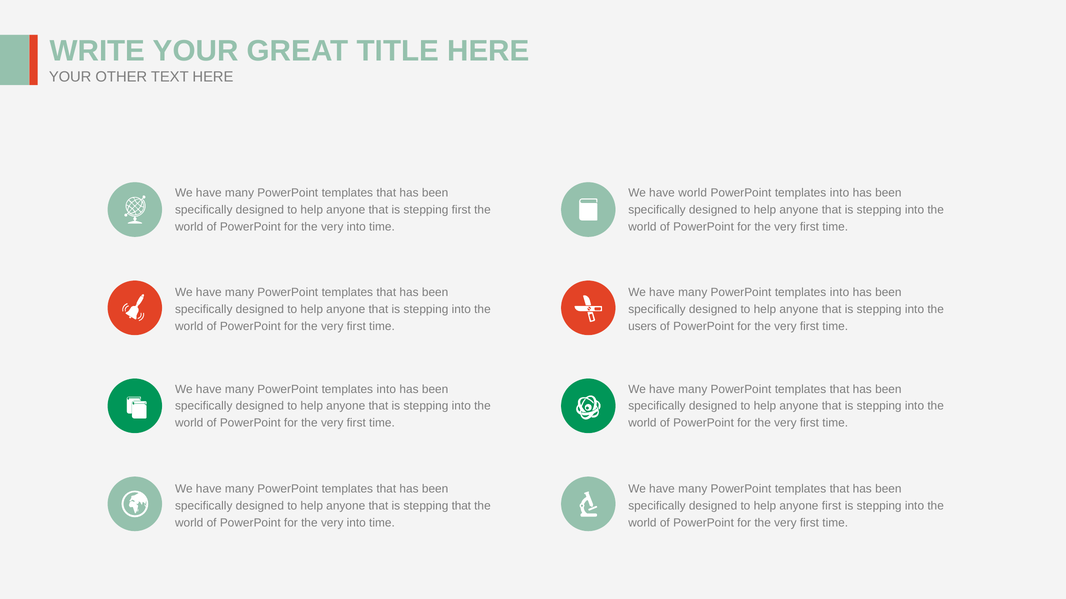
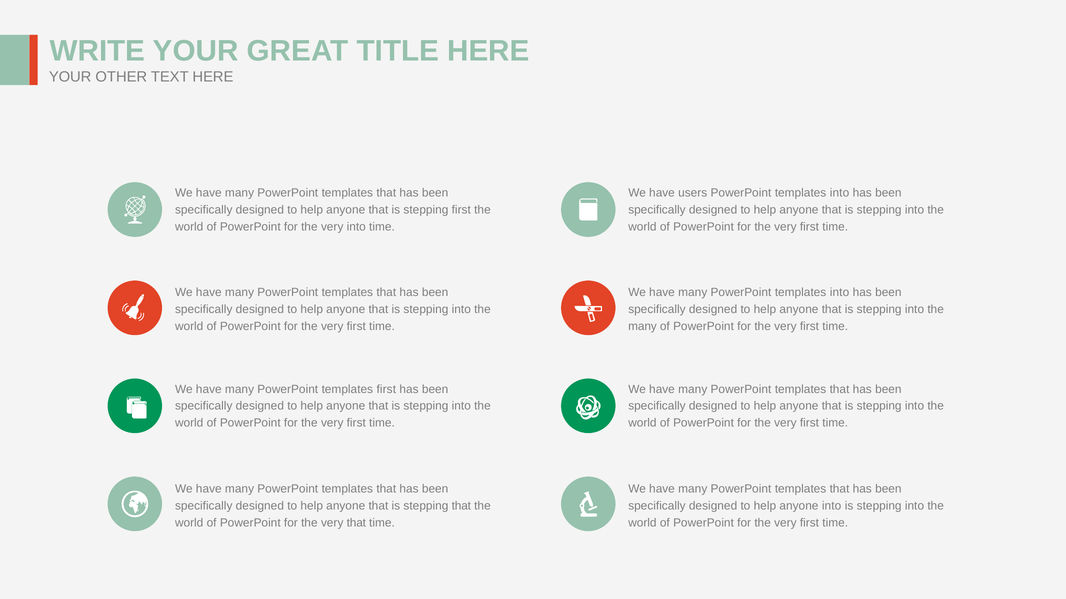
have world: world -> users
users at (642, 326): users -> many
into at (386, 389): into -> first
anyone first: first -> into
into at (356, 523): into -> that
